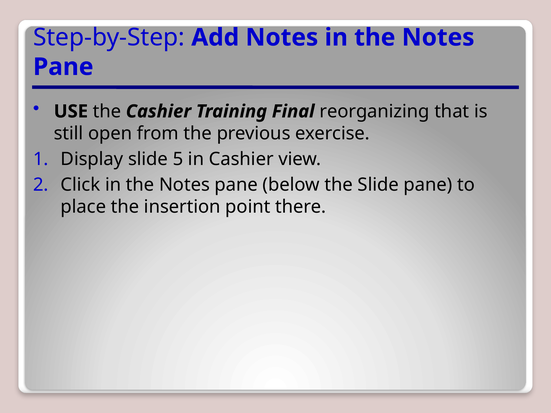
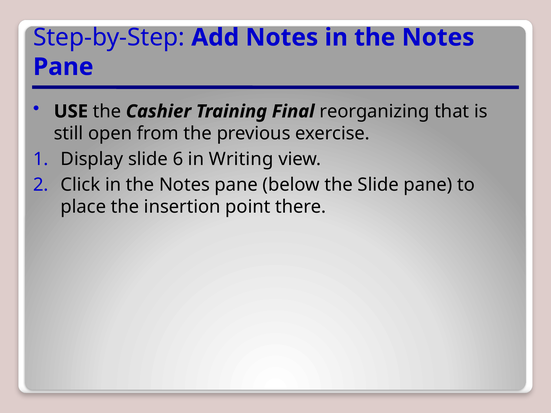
5: 5 -> 6
in Cashier: Cashier -> Writing
